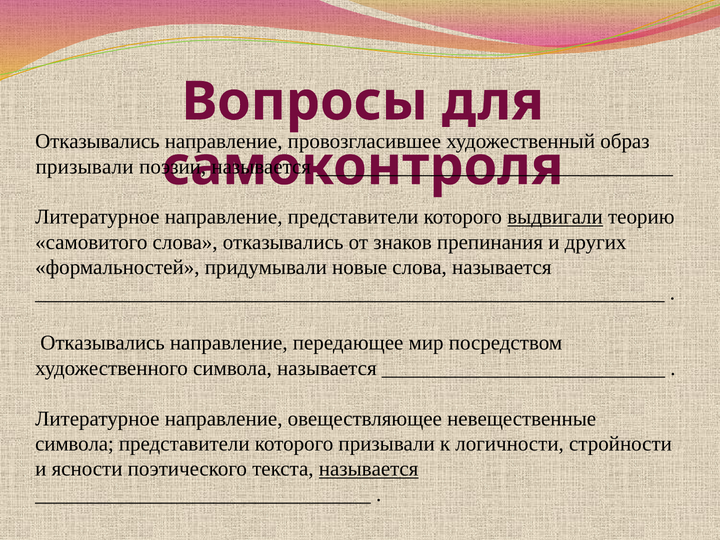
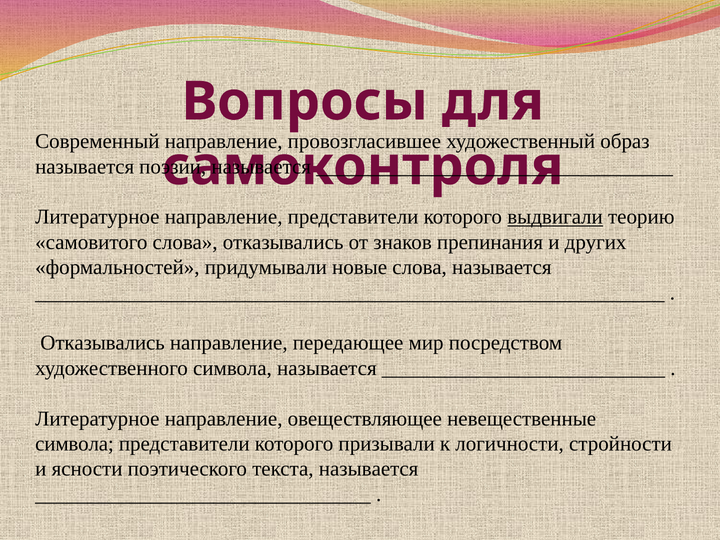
Отказывались at (97, 141): Отказывались -> Современный
призывали at (85, 167): призывали -> называется
называется at (369, 469) underline: present -> none
